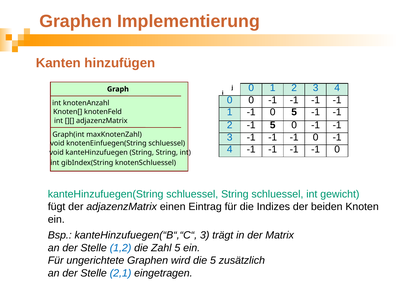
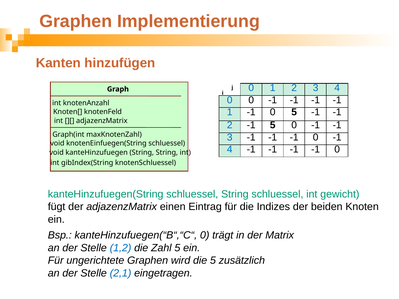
kanteHinzufuegen(“B“,“C“ 3: 3 -> 0
